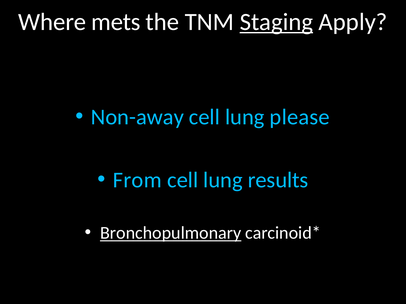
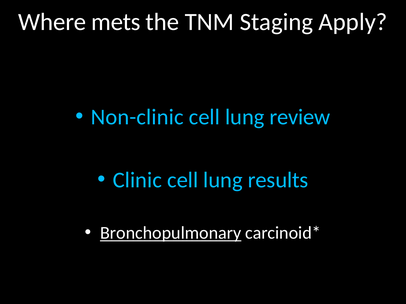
Staging underline: present -> none
Non-away: Non-away -> Non-clinic
please: please -> review
From: From -> Clinic
